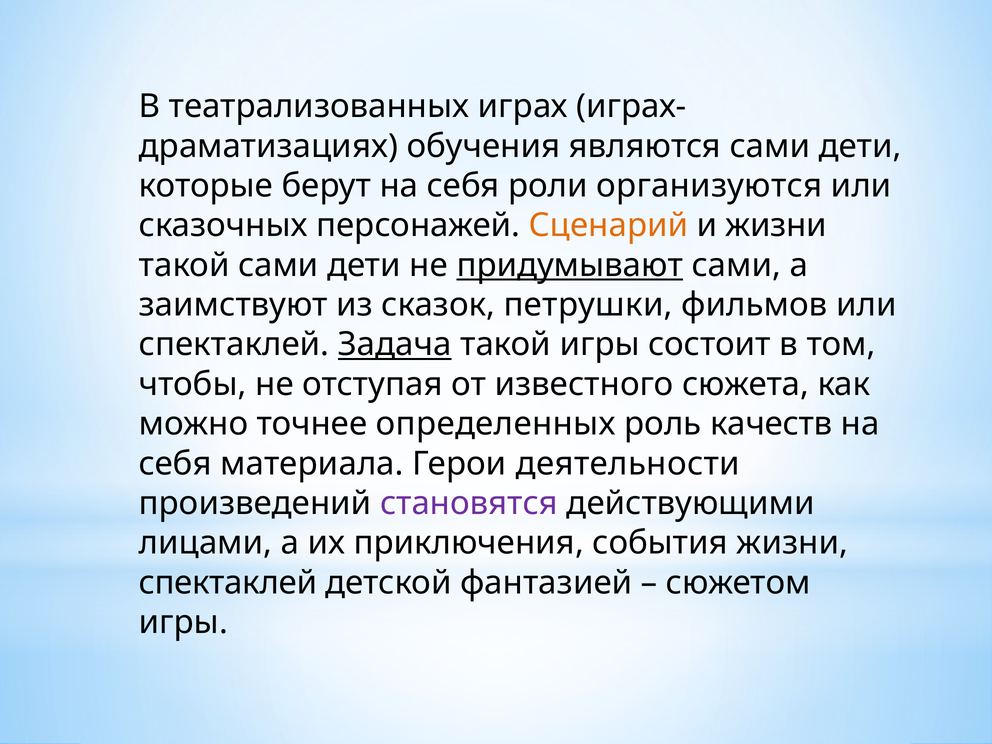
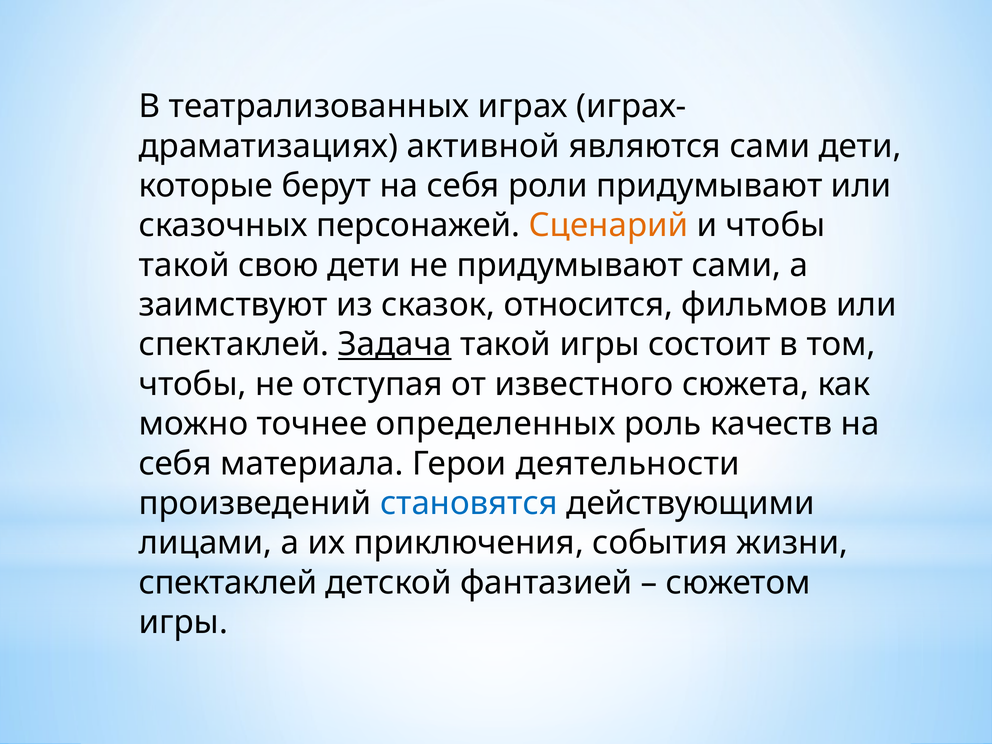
обучения: обучения -> активной
роли организуются: организуются -> придумывают
и жизни: жизни -> чтобы
такой сами: сами -> свою
придумывают at (570, 265) underline: present -> none
петрушки: петрушки -> относится
становятся colour: purple -> blue
